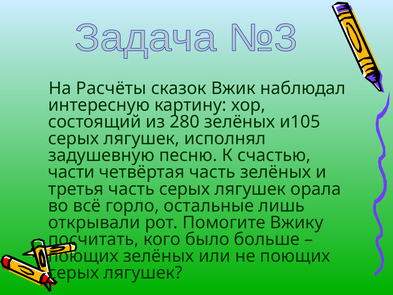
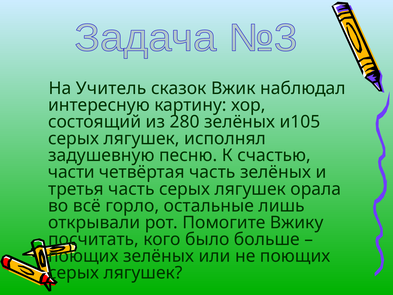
Расчёты: Расчёты -> Учитель
